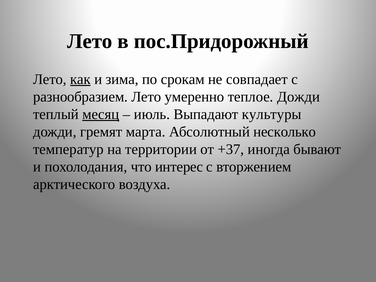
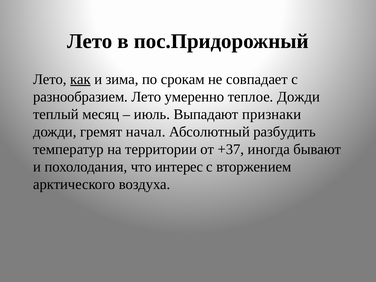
месяц underline: present -> none
культуры: культуры -> признаки
марта: марта -> начал
несколько: несколько -> разбудить
